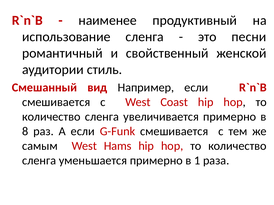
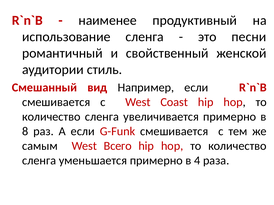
Hams: Hams -> Всего
1: 1 -> 4
